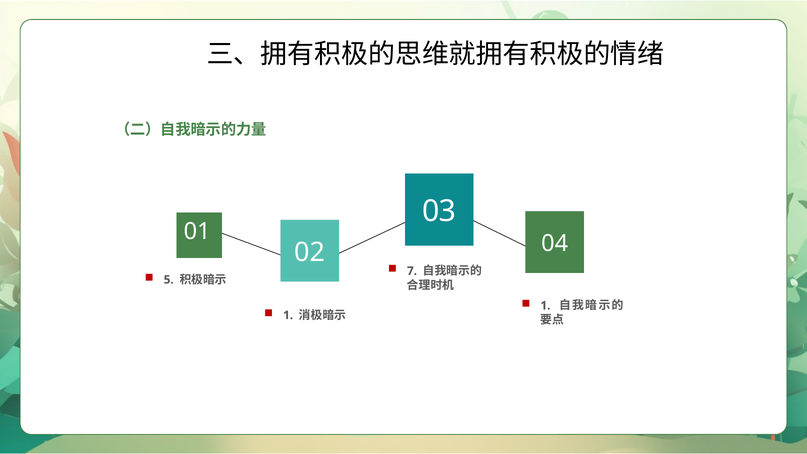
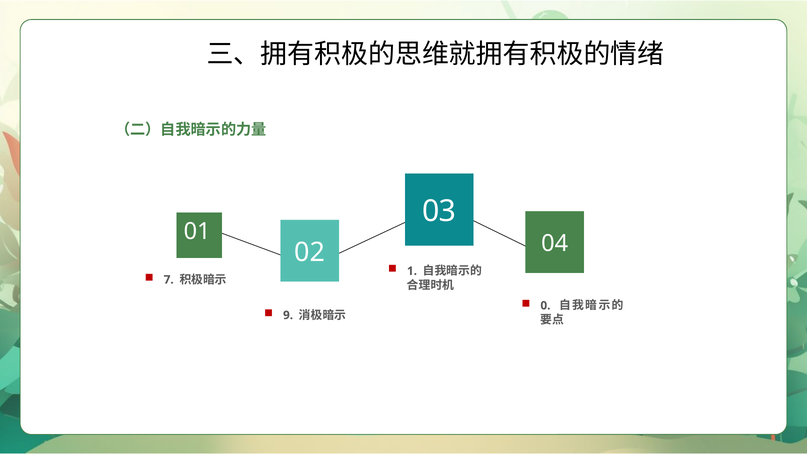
7: 7 -> 1
5: 5 -> 7
1 at (545, 306): 1 -> 0
1 at (288, 315): 1 -> 9
